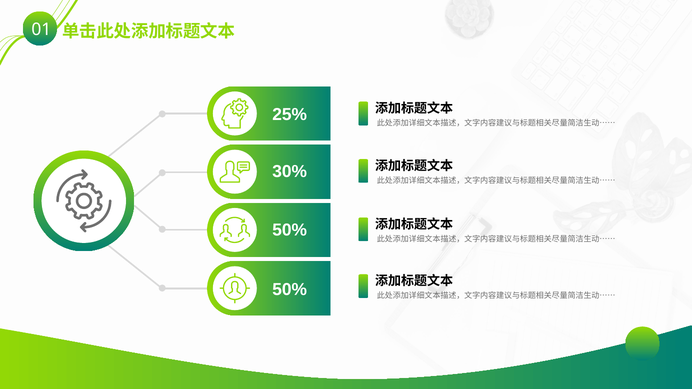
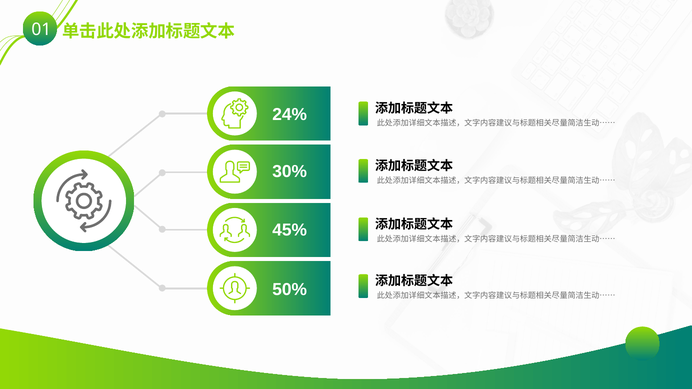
25%: 25% -> 24%
50% at (290, 230): 50% -> 45%
